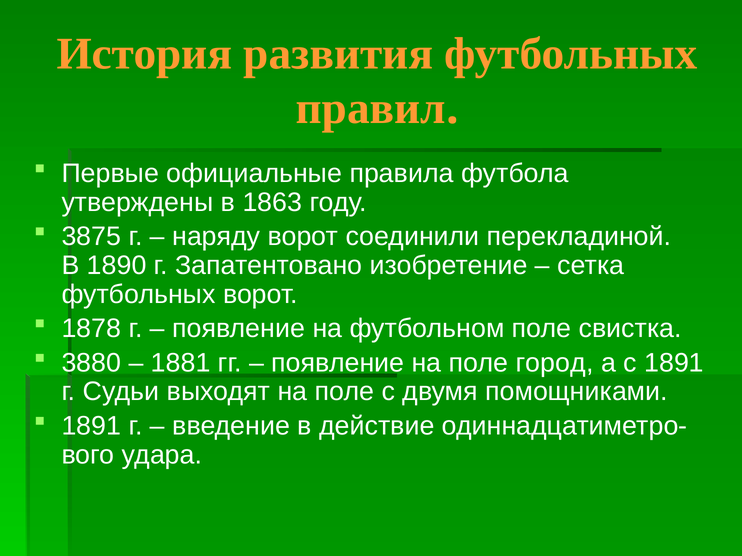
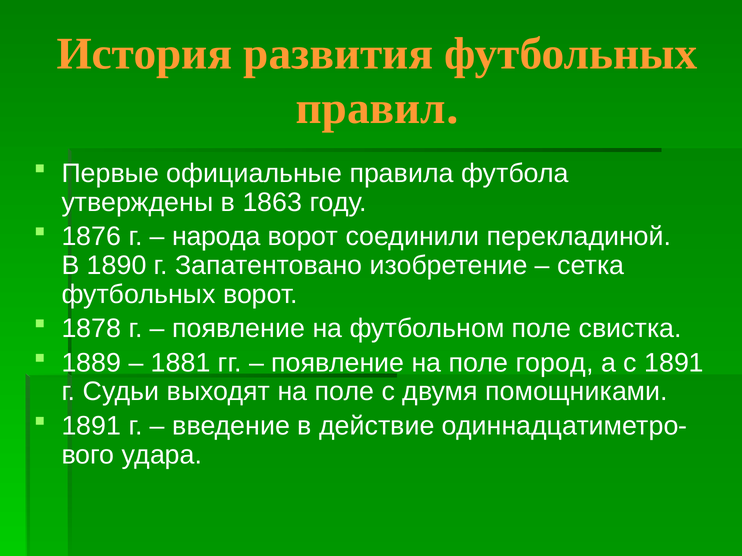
3875: 3875 -> 1876
наряду: наряду -> народа
3880: 3880 -> 1889
